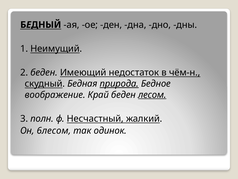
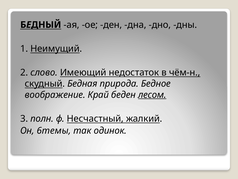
2 беден: беден -> слово
природа underline: present -> none
6лесом: 6лесом -> 6темы
